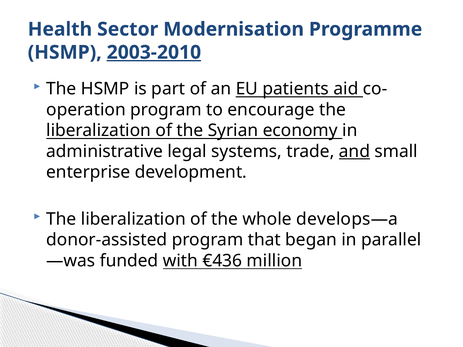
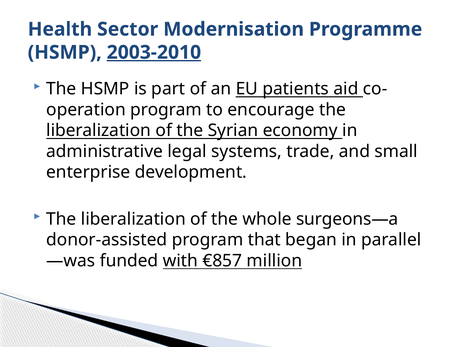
and underline: present -> none
develops—a: develops—a -> surgeons—a
€436: €436 -> €857
